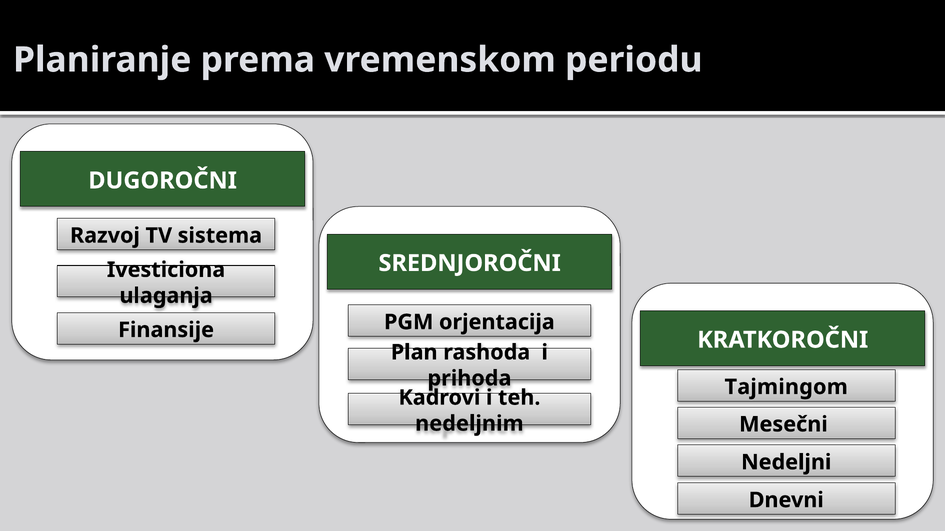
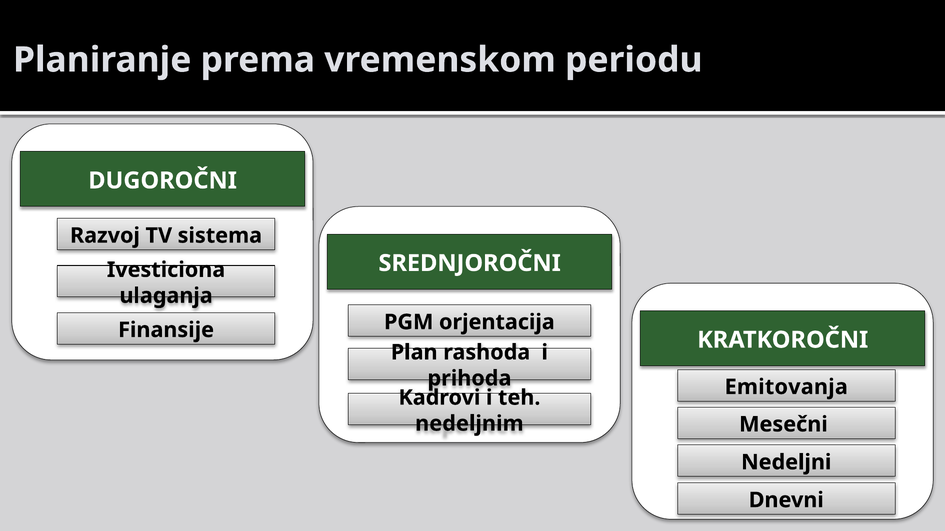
Tajmingom: Tajmingom -> Emitovanja
